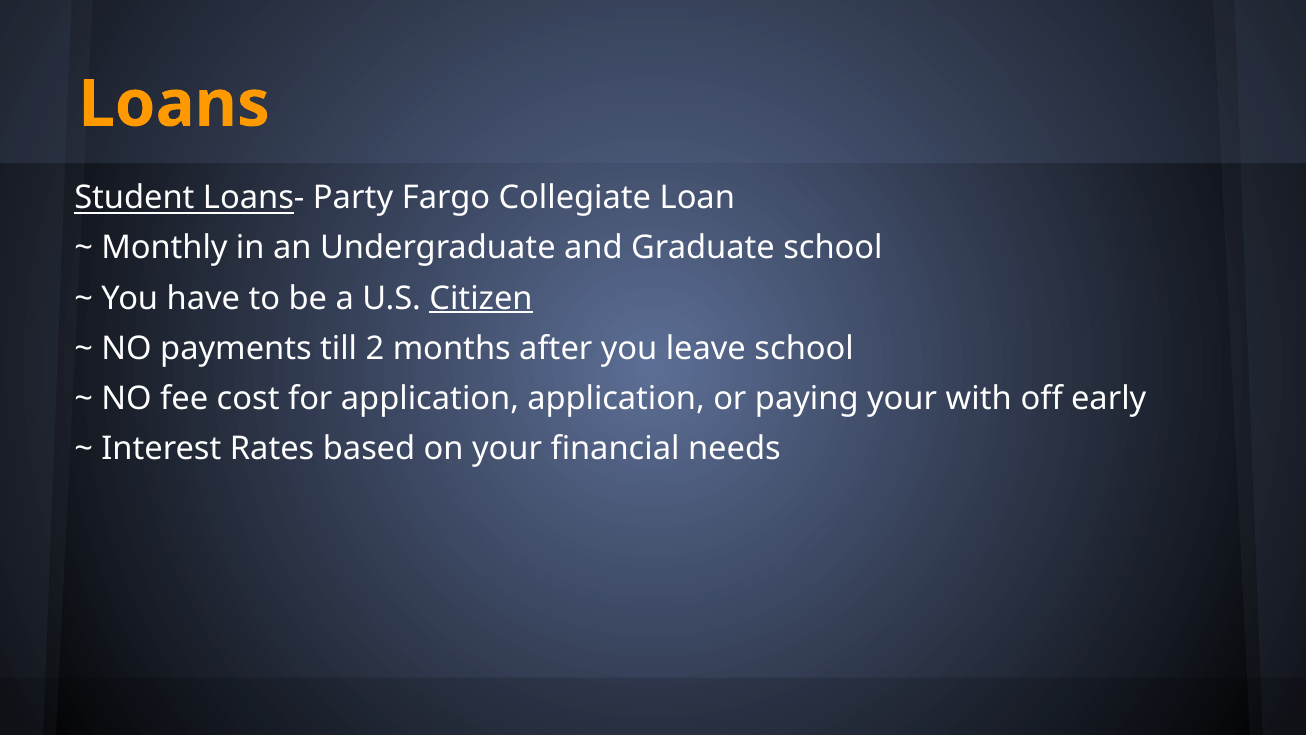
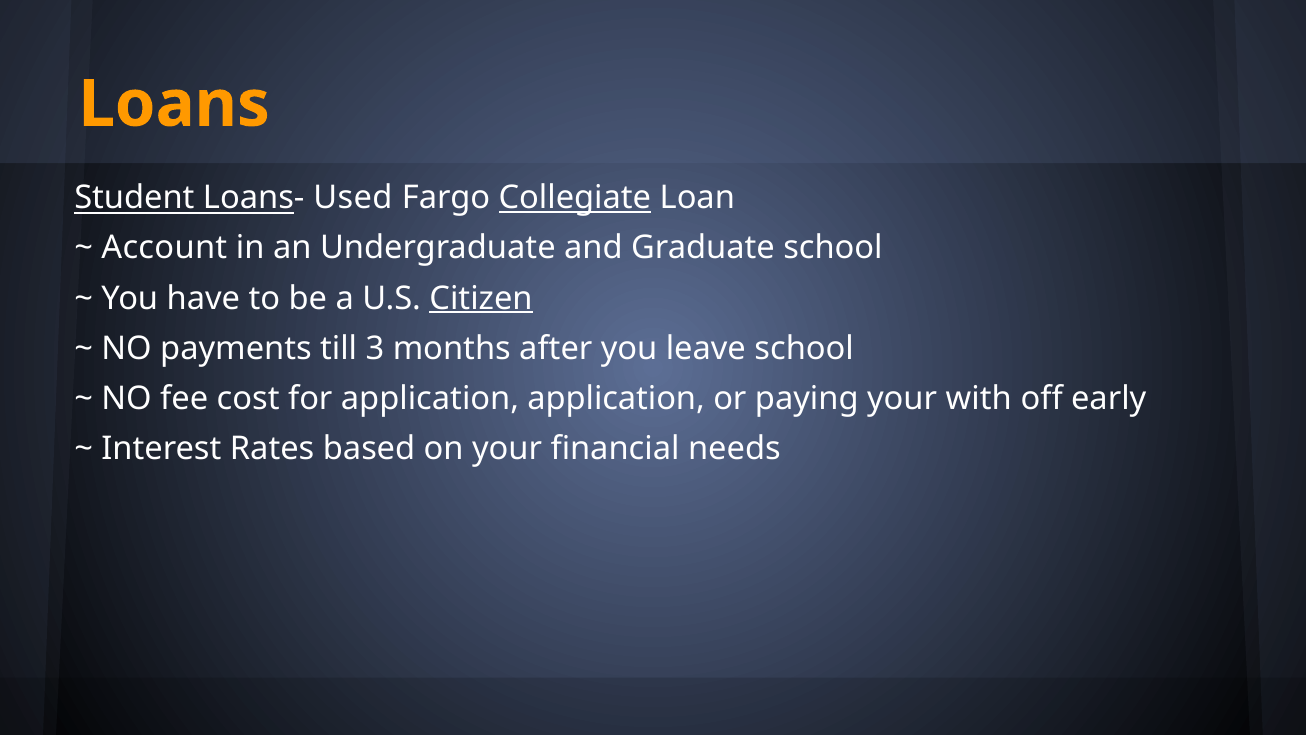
Party: Party -> Used
Collegiate underline: none -> present
Monthly: Monthly -> Account
2: 2 -> 3
